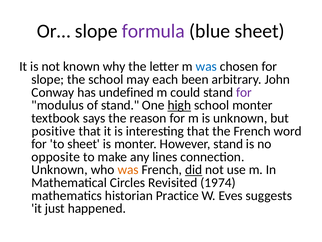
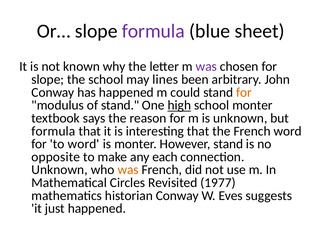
was at (206, 66) colour: blue -> purple
each: each -> lines
has undefined: undefined -> happened
for at (244, 92) colour: purple -> orange
positive at (53, 131): positive -> formula
to sheet: sheet -> word
lines: lines -> each
did underline: present -> none
1974: 1974 -> 1977
historian Practice: Practice -> Conway
